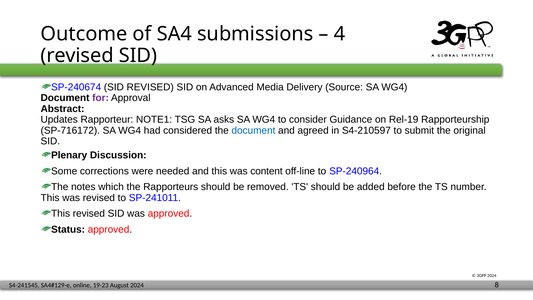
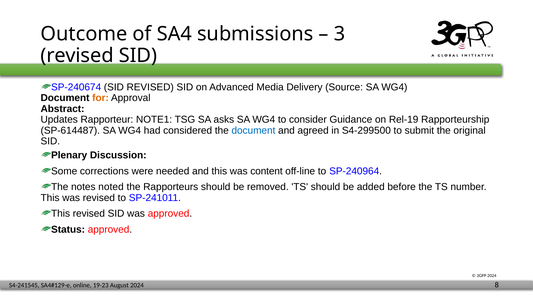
4: 4 -> 3
for colour: purple -> orange
SP-716172: SP-716172 -> SP-614487
S4-210597: S4-210597 -> S4-299500
which: which -> noted
